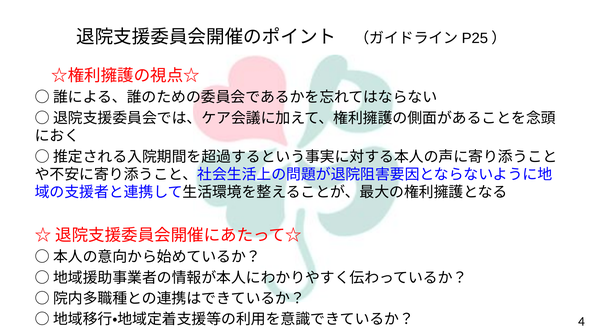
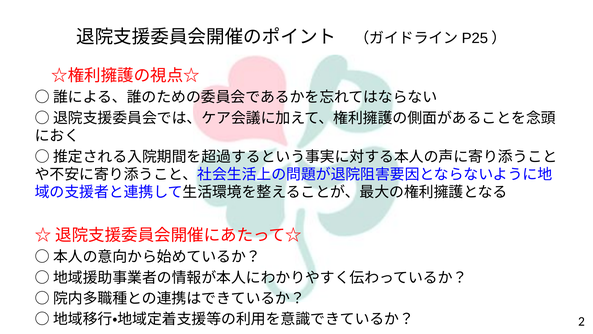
4: 4 -> 2
